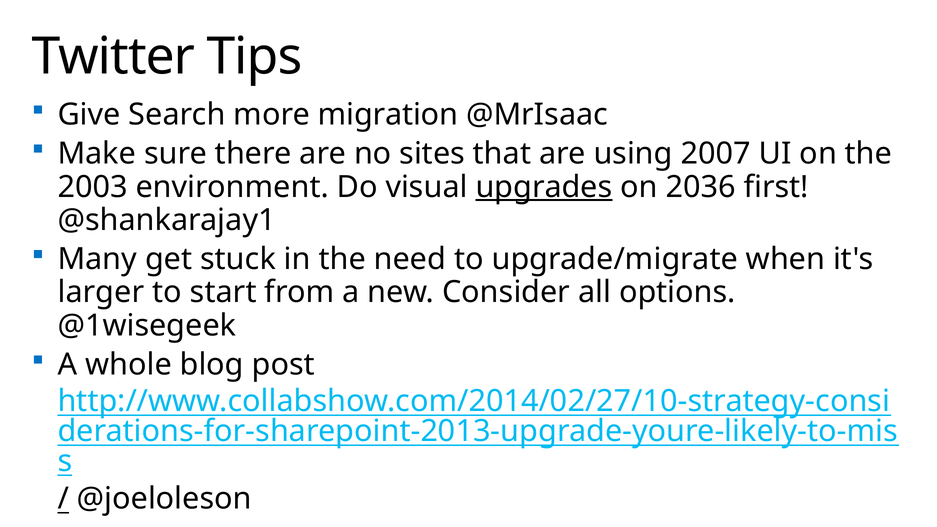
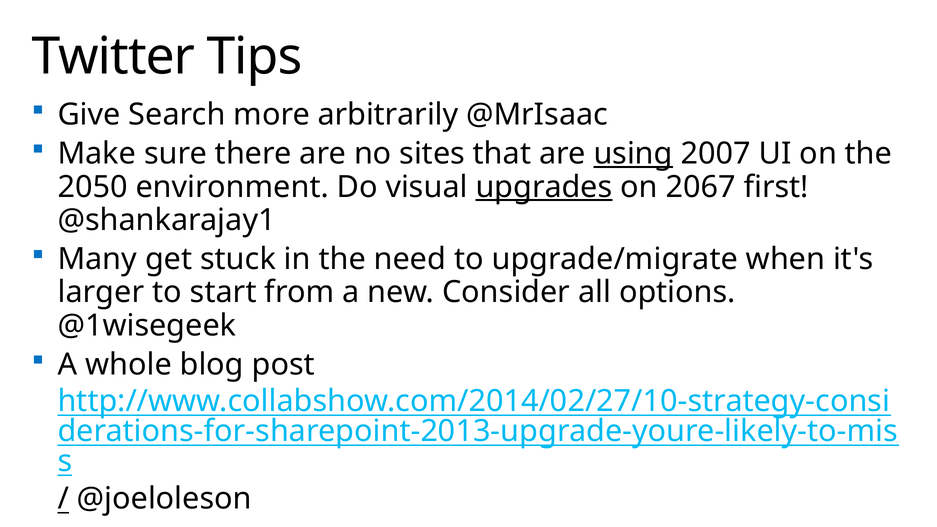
migration: migration -> arbitrarily
using underline: none -> present
2003: 2003 -> 2050
2036: 2036 -> 2067
